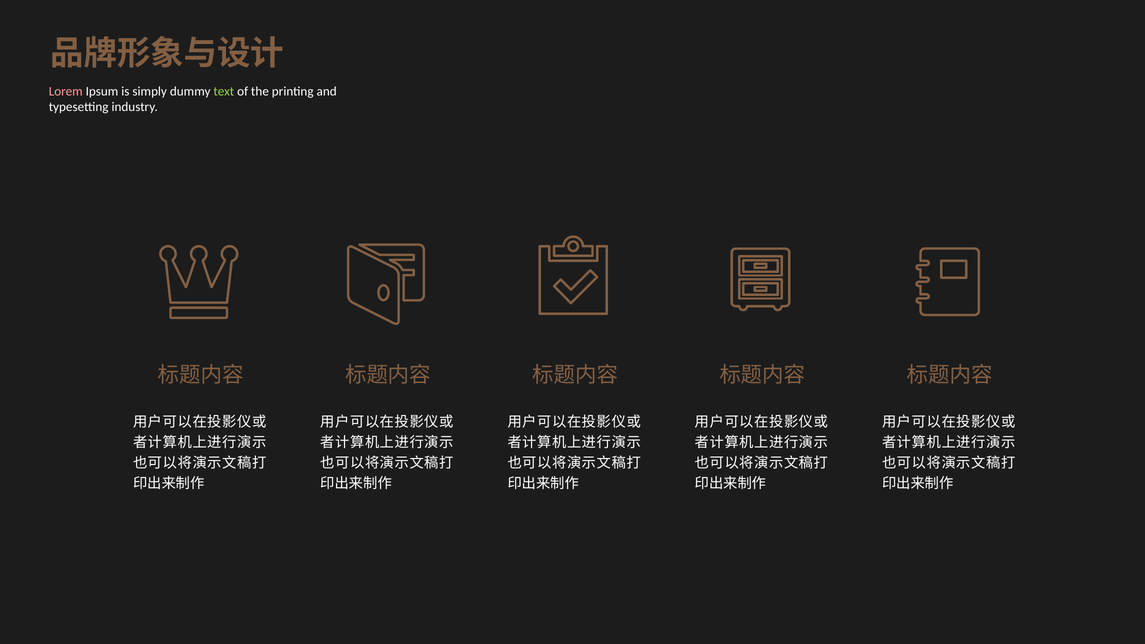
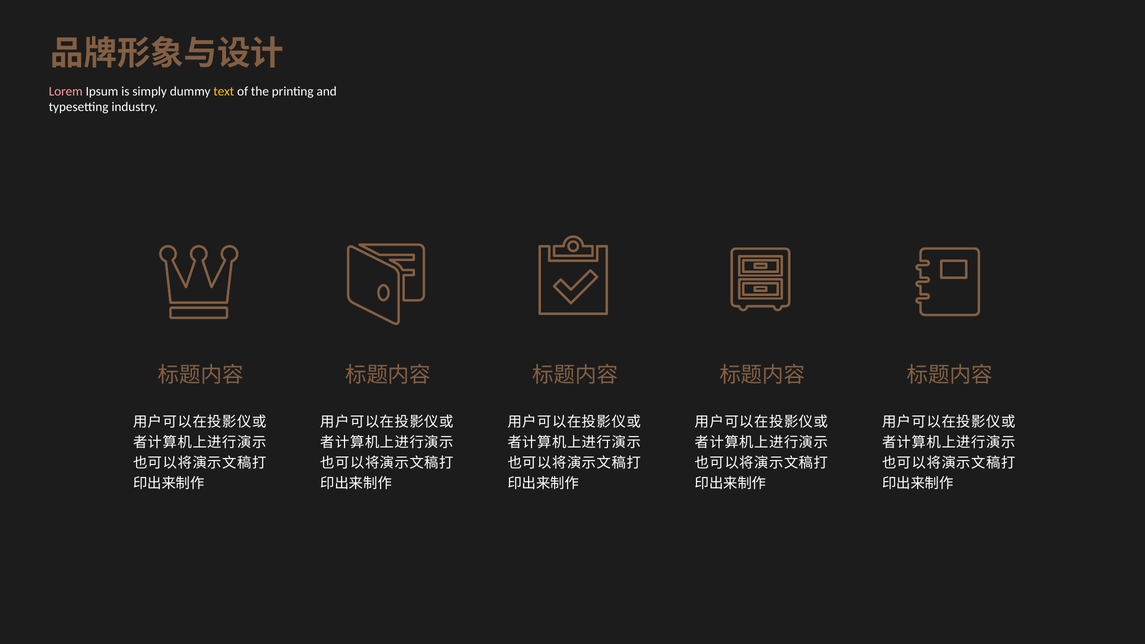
text colour: light green -> yellow
